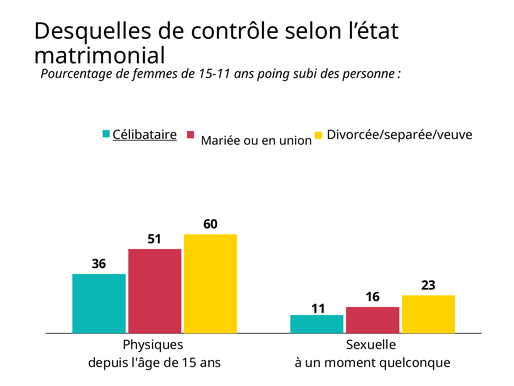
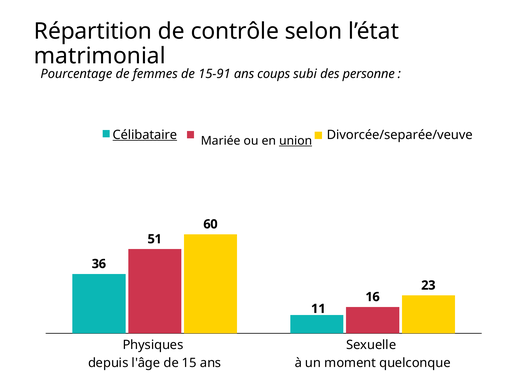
Desquelles: Desquelles -> Répartition
15-11: 15-11 -> 15-91
poing: poing -> coups
union underline: none -> present
